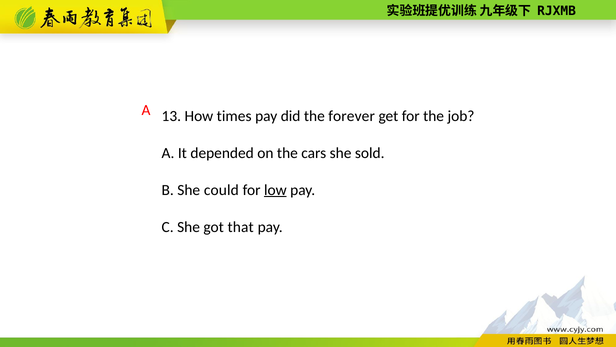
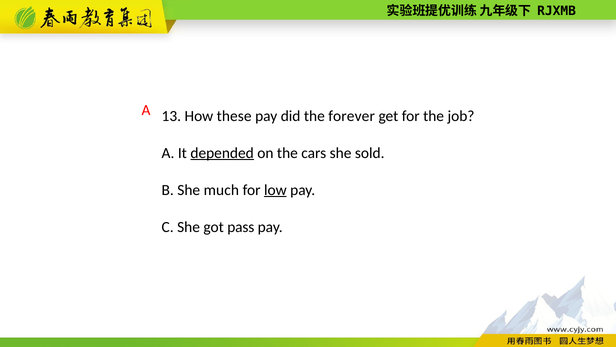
times: times -> these
depended underline: none -> present
could: could -> much
that: that -> pass
